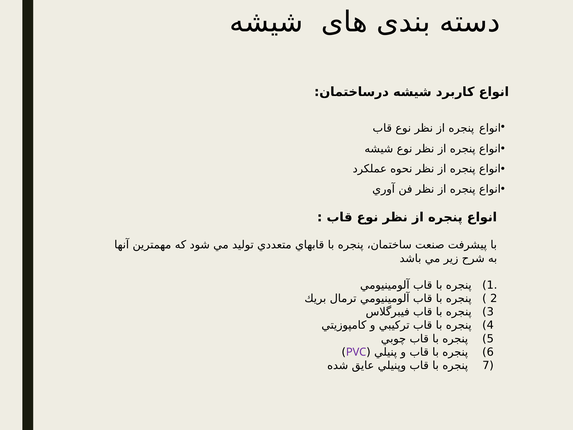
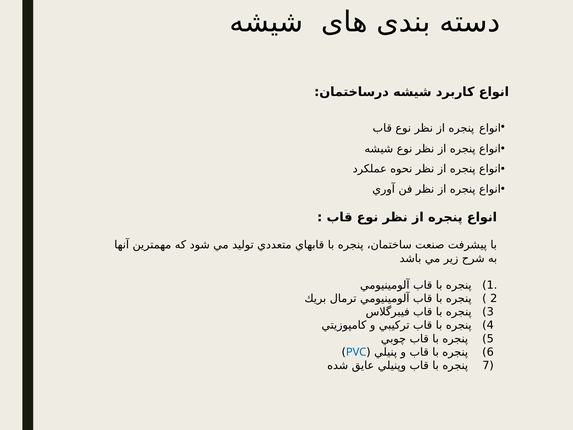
PVC colour: purple -> blue
